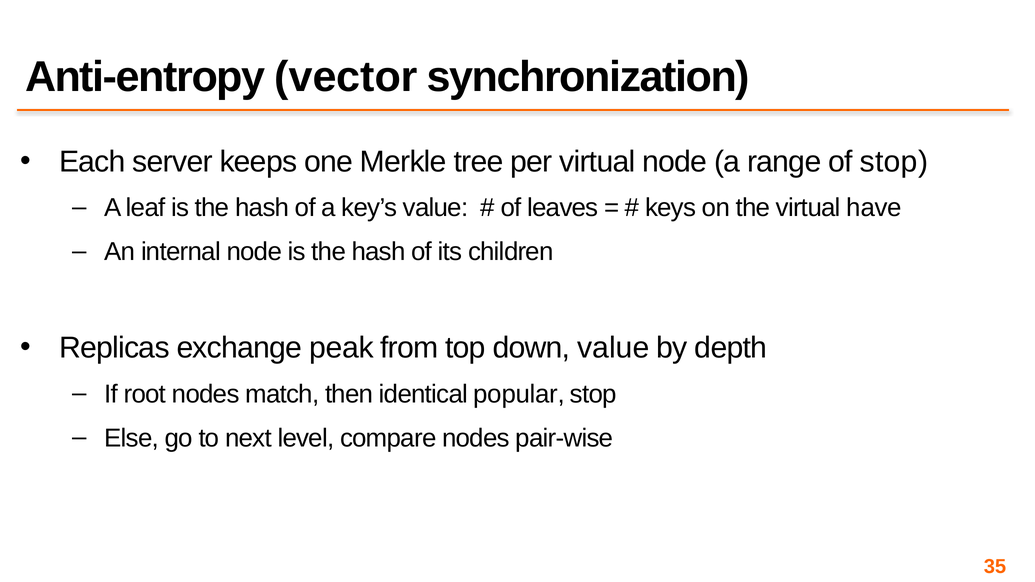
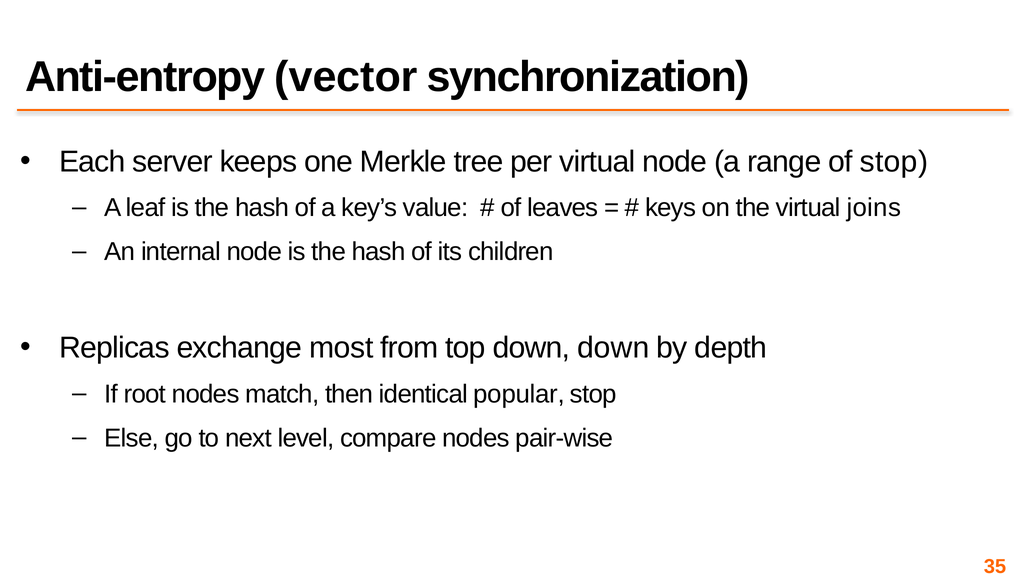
have: have -> joins
peak: peak -> most
down value: value -> down
